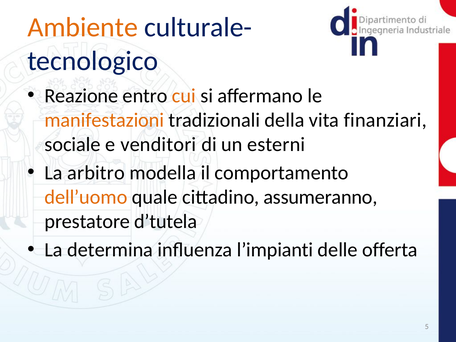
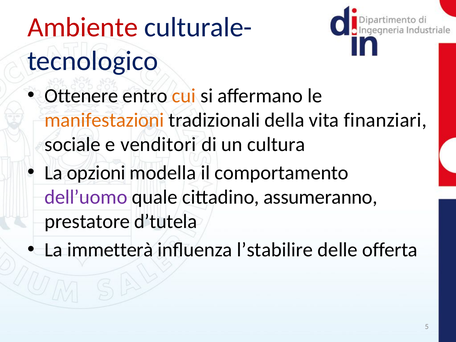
Ambiente colour: orange -> red
Reazione: Reazione -> Ottenere
esterni: esterni -> cultura
arbitro: arbitro -> opzioni
dell’uomo colour: orange -> purple
determina: determina -> immetterà
l’impianti: l’impianti -> l’stabilire
